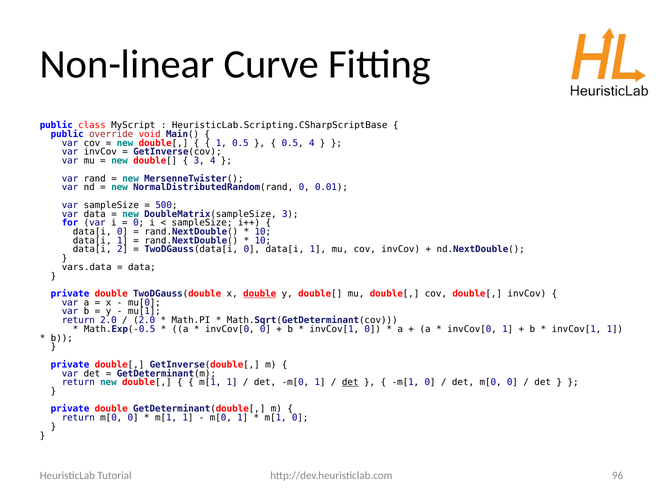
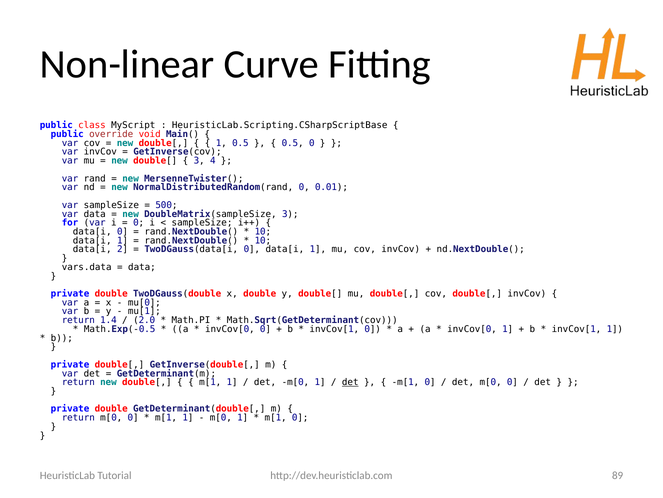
0.5 4: 4 -> 0
double at (260, 293) underline: present -> none
return 2.0: 2.0 -> 1.4
96: 96 -> 89
